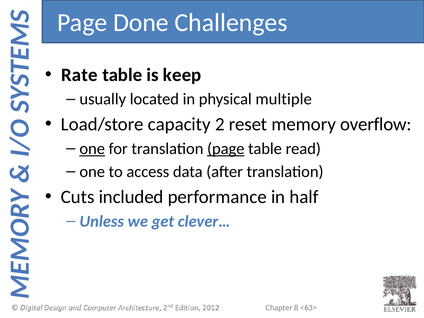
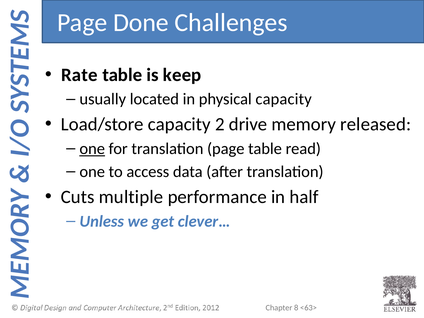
physical multiple: multiple -> capacity
reset: reset -> drive
overflow: overflow -> released
page at (226, 149) underline: present -> none
included: included -> multiple
